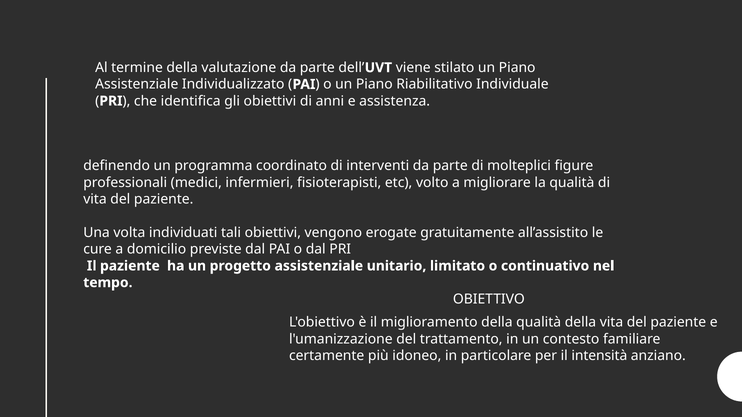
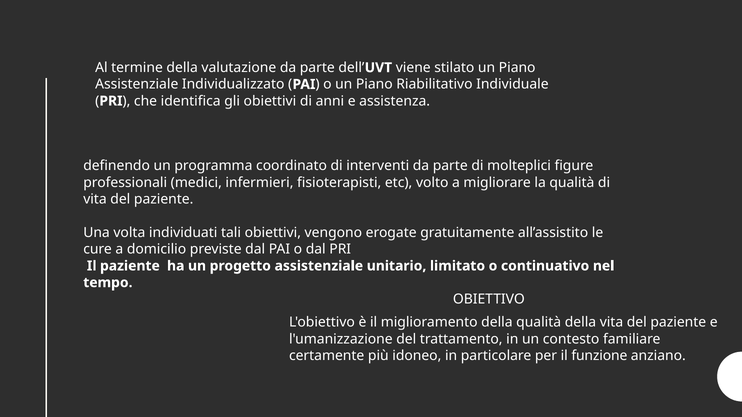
intensità: intensità -> funzione
